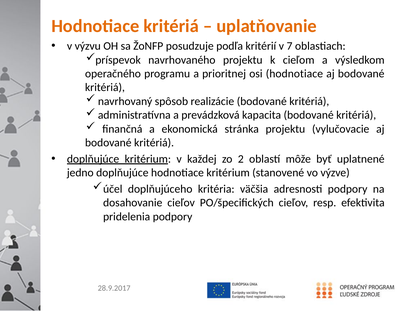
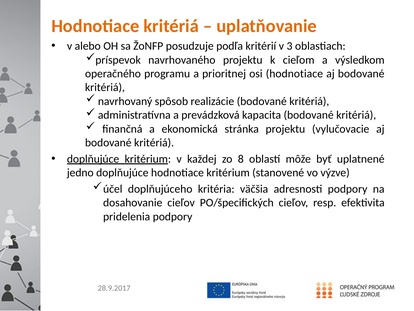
výzvu: výzvu -> alebo
7: 7 -> 3
2: 2 -> 8
